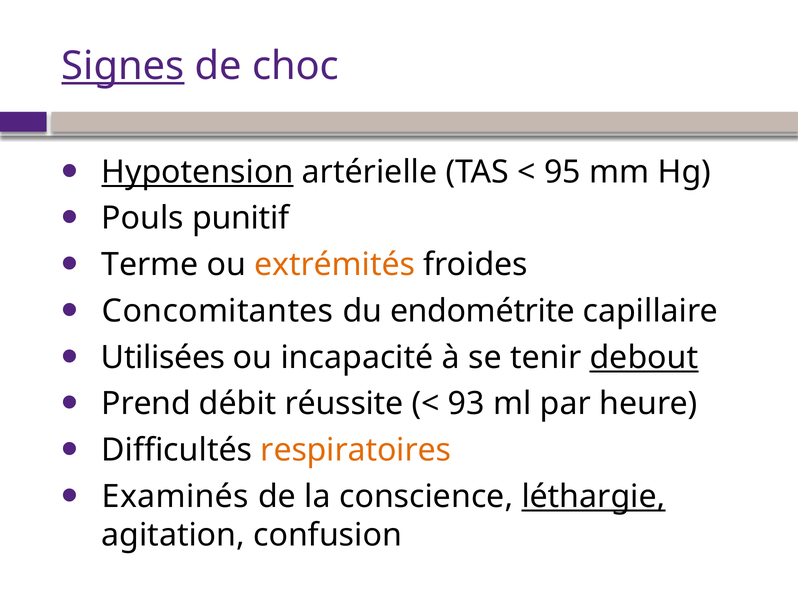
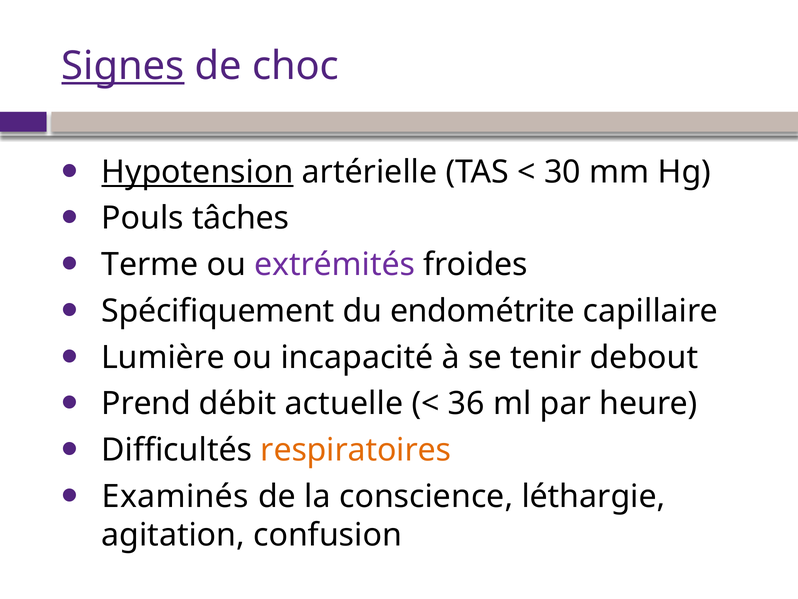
95: 95 -> 30
punitif: punitif -> tâches
extrémités colour: orange -> purple
Concomitantes: Concomitantes -> Spécifiquement
Utilisées: Utilisées -> Lumière
debout underline: present -> none
réussite: réussite -> actuelle
93: 93 -> 36
léthargie underline: present -> none
